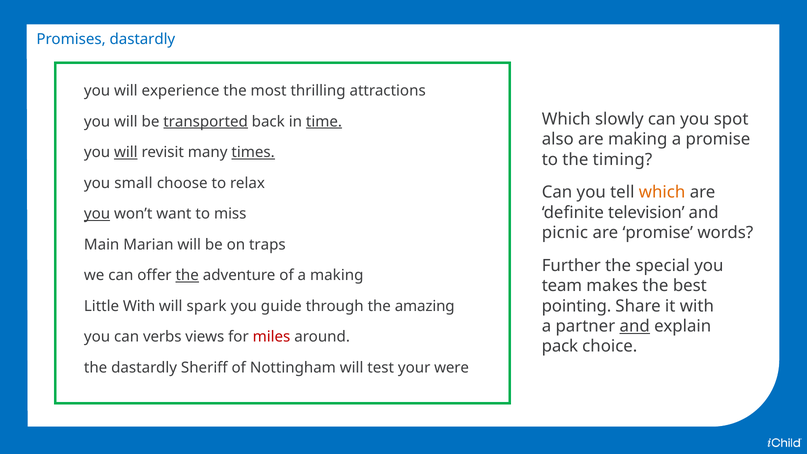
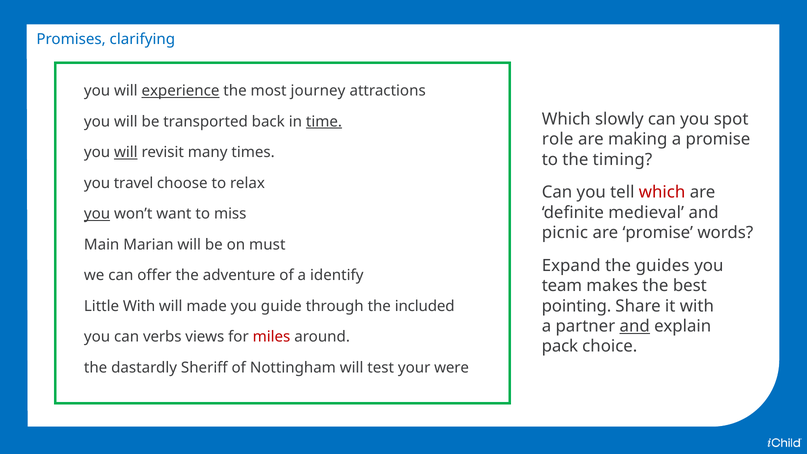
Promises dastardly: dastardly -> clarifying
experience underline: none -> present
thrilling: thrilling -> journey
transported underline: present -> none
also: also -> role
times underline: present -> none
small: small -> travel
which at (662, 192) colour: orange -> red
television: television -> medieval
traps: traps -> must
Further: Further -> Expand
special: special -> guides
the at (187, 275) underline: present -> none
a making: making -> identify
spark: spark -> made
amazing: amazing -> included
